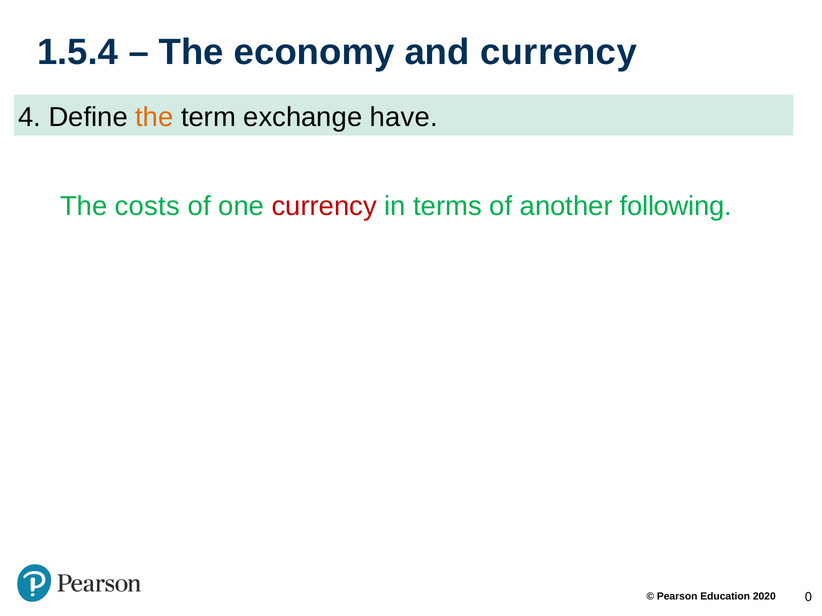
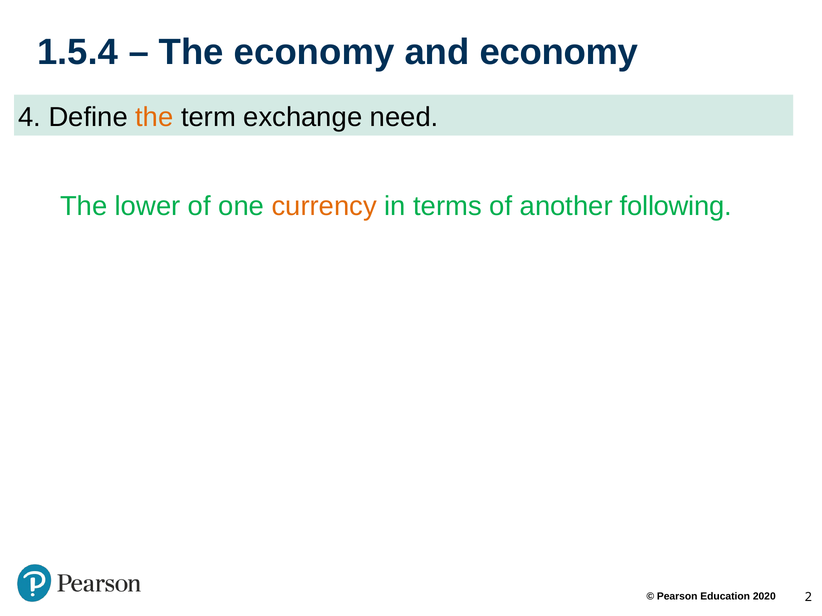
and currency: currency -> economy
have: have -> need
costs: costs -> lower
currency at (324, 206) colour: red -> orange
0: 0 -> 2
